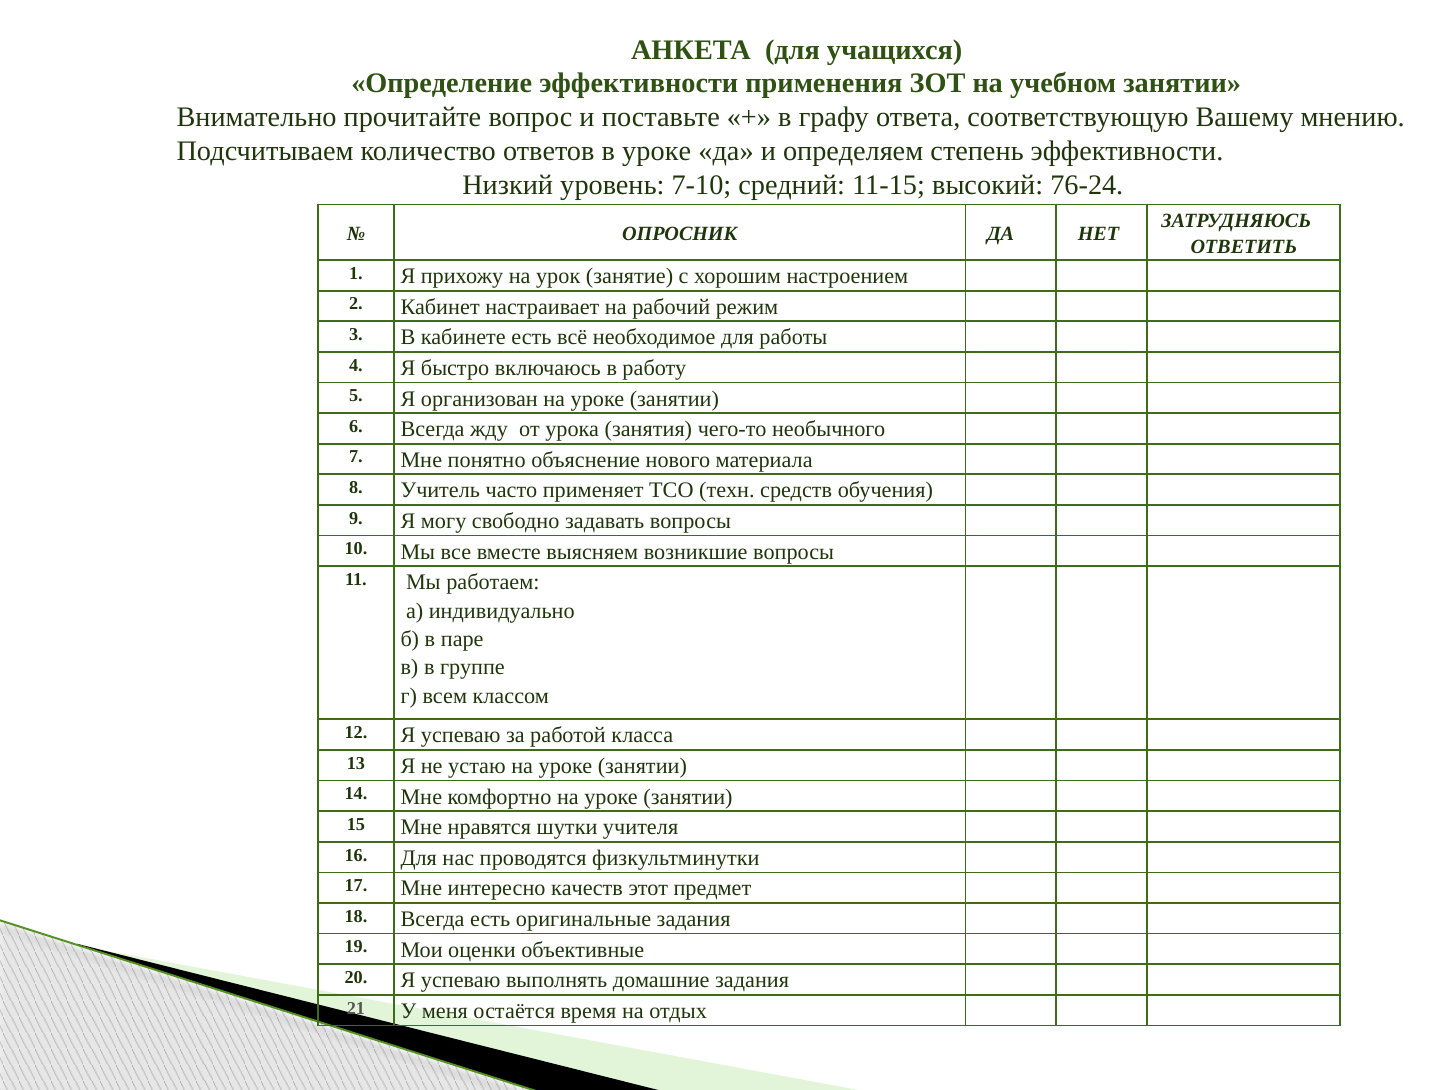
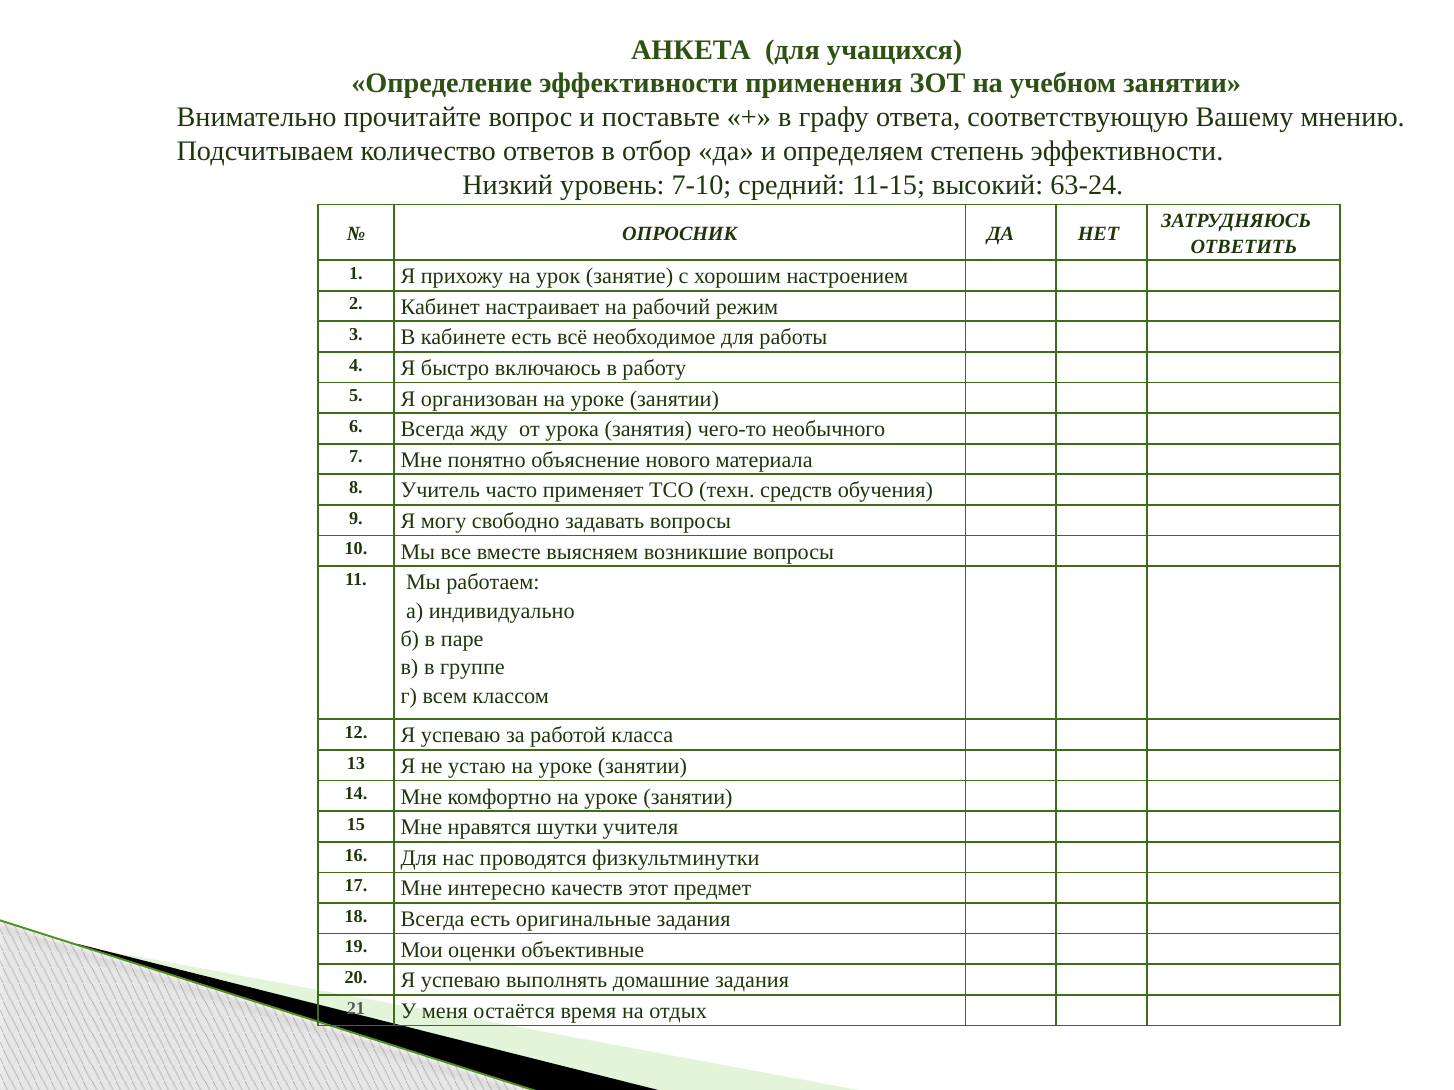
в уроке: уроке -> отбор
76-24: 76-24 -> 63-24
